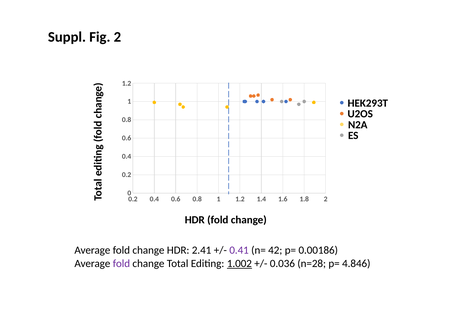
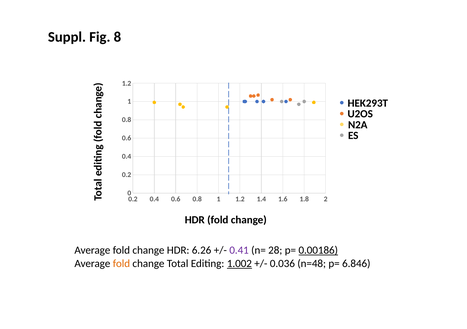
Fig 2: 2 -> 8
2.41: 2.41 -> 6.26
42: 42 -> 28
0.00186 underline: none -> present
fold at (121, 264) colour: purple -> orange
n=28: n=28 -> n=48
4.846: 4.846 -> 6.846
